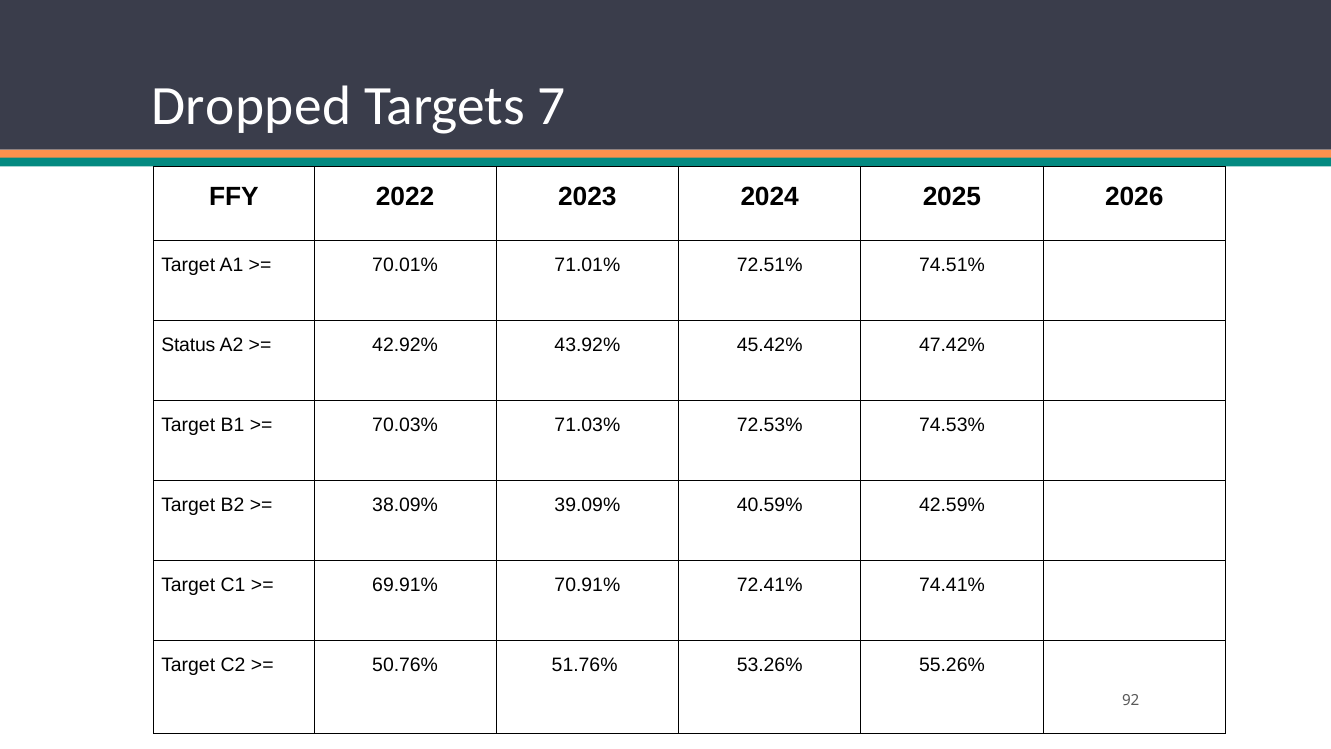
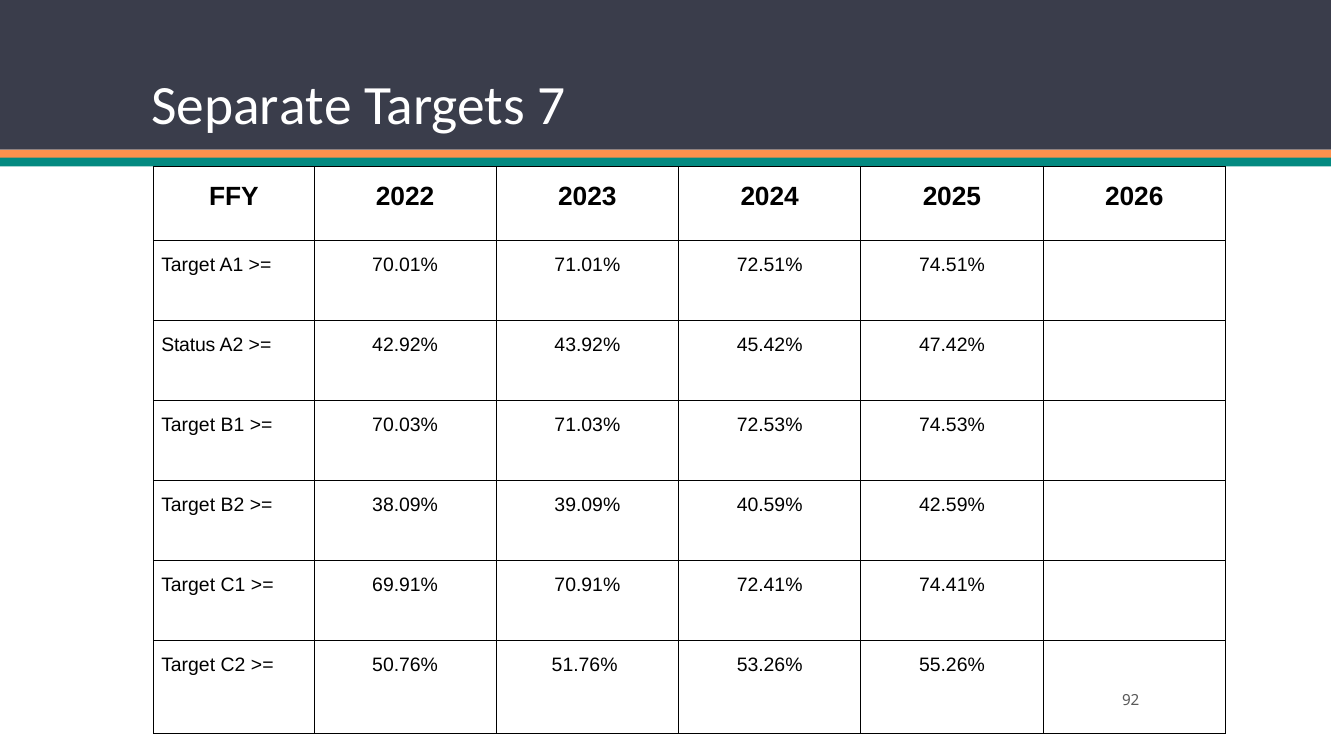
Dropped: Dropped -> Separate
